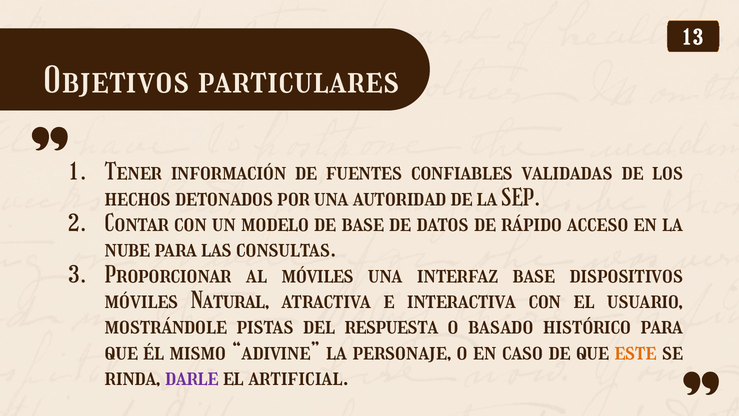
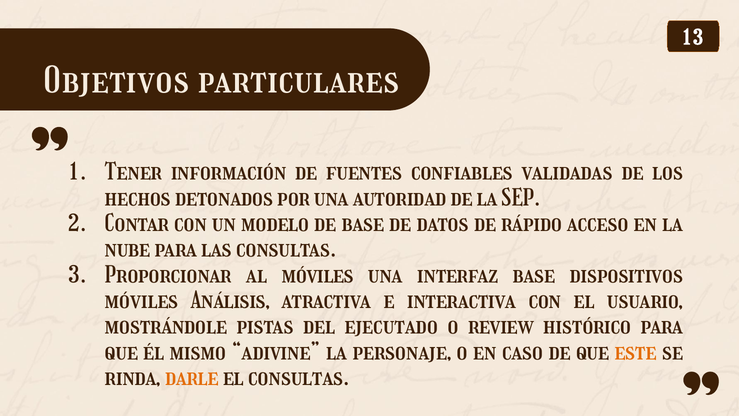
Natural: Natural -> Análisis
respuesta: respuesta -> ejecutado
basado: basado -> review
darle colour: purple -> orange
el artificial: artificial -> consultas
